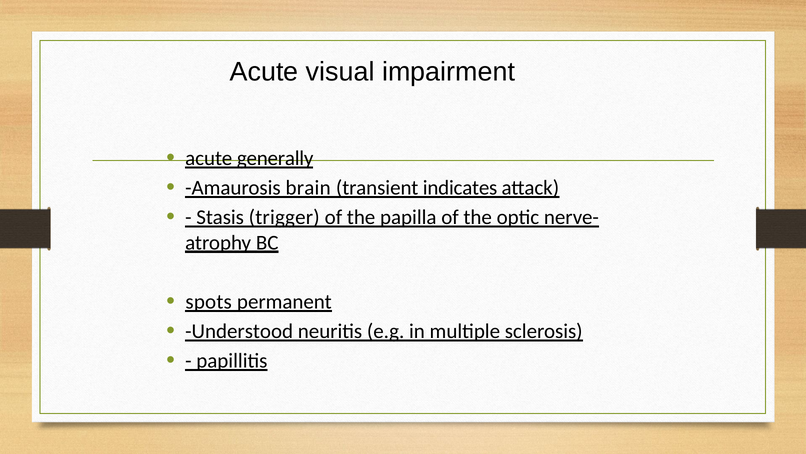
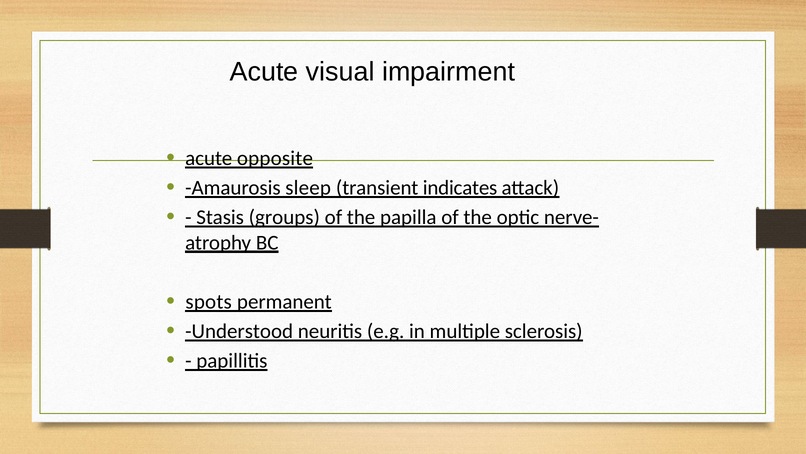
generally: generally -> opposite
brain: brain -> sleep
trigger: trigger -> groups
